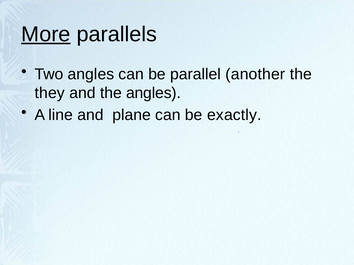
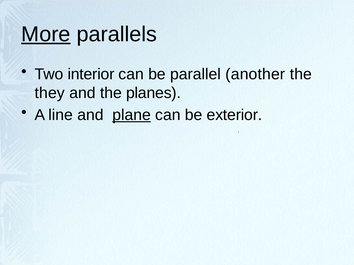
Two angles: angles -> interior
the angles: angles -> planes
plane underline: none -> present
exactly: exactly -> exterior
